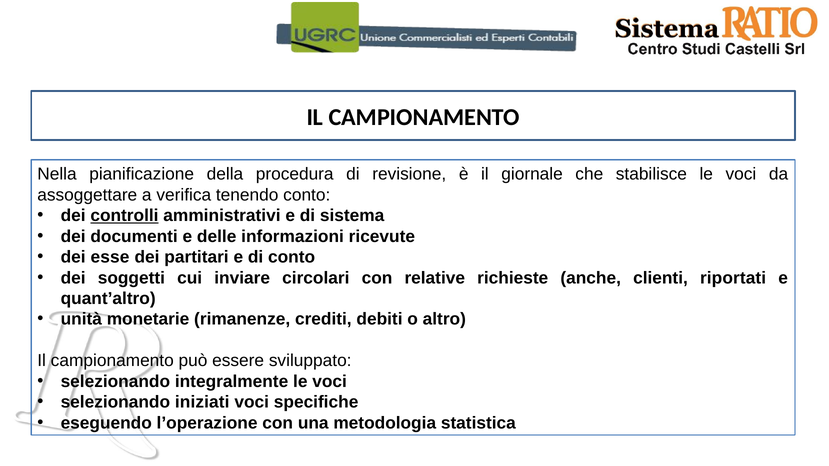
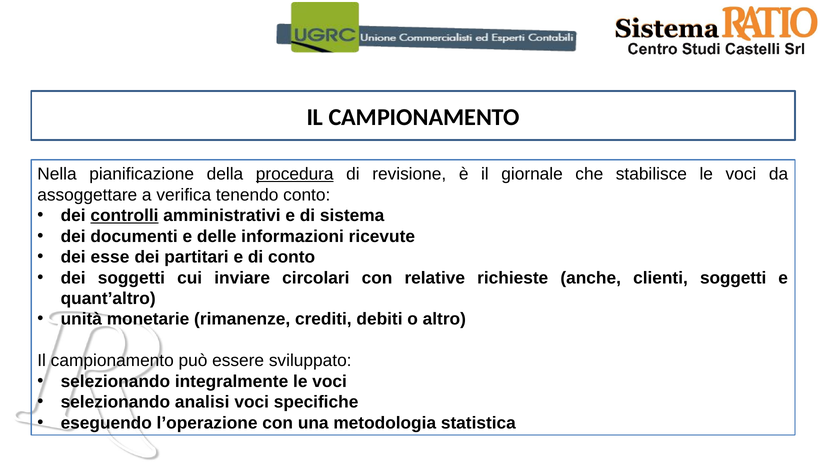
procedura underline: none -> present
clienti riportati: riportati -> soggetti
iniziati: iniziati -> analisi
